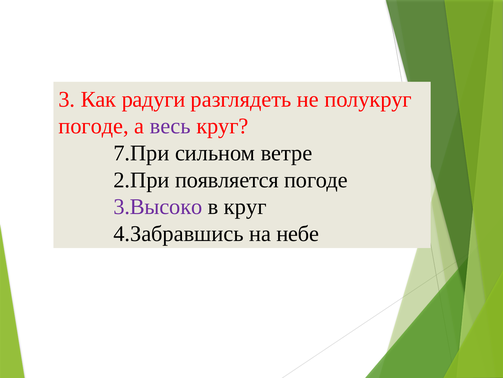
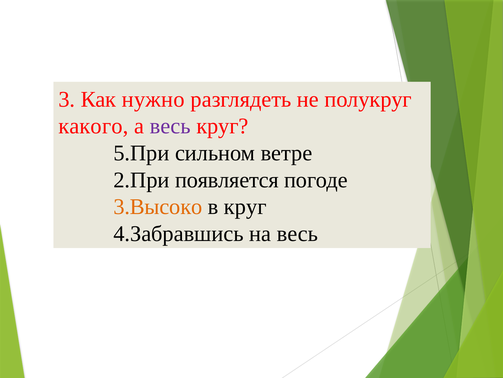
радуги: радуги -> нужно
погоде at (94, 126): погоде -> какого
7.При: 7.При -> 5.При
3.Высоко colour: purple -> orange
на небе: небе -> весь
